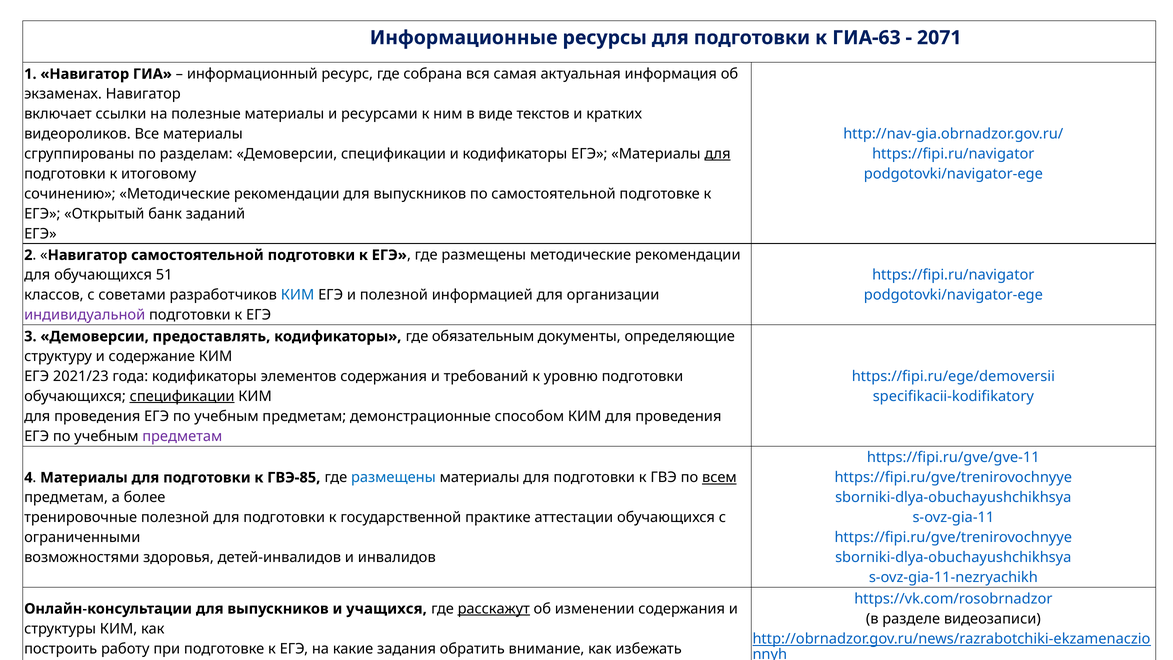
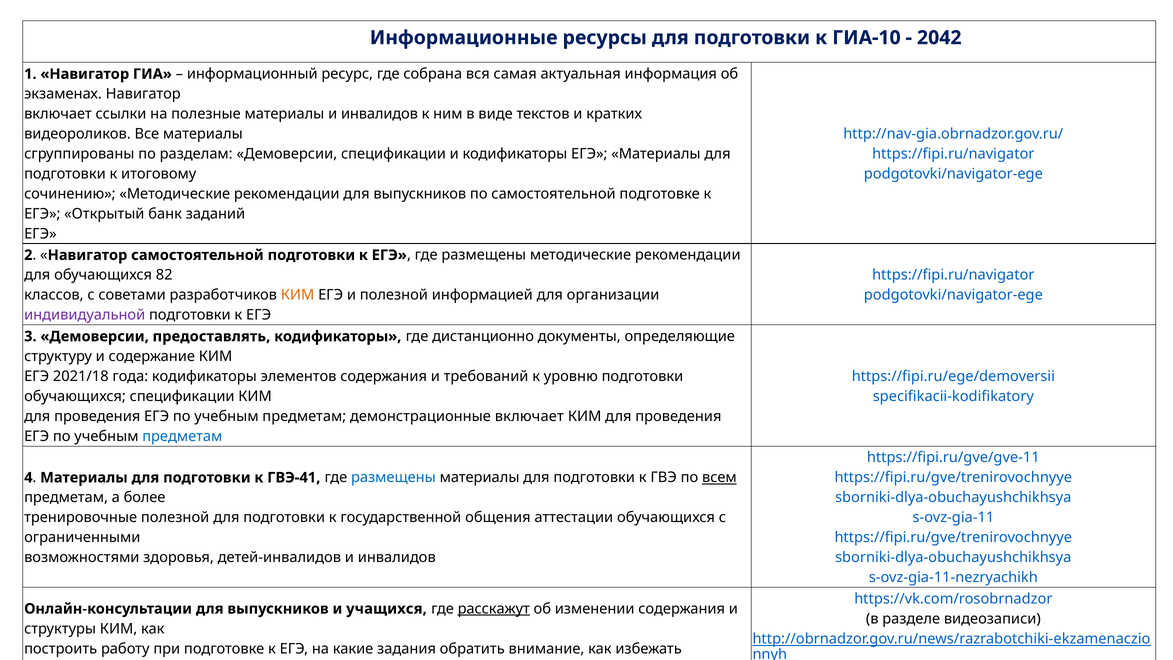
ГИА-63: ГИА-63 -> ГИА-10
2071: 2071 -> 2042
материалы и ресурсами: ресурсами -> инвалидов
для at (717, 154) underline: present -> none
51: 51 -> 82
КИМ at (298, 295) colour: blue -> orange
обязательным: обязательным -> дистанционно
2021/23: 2021/23 -> 2021/18
спецификации at (182, 396) underline: present -> none
демонстрационные способом: способом -> включает
предметам at (182, 436) colour: purple -> blue
ГВЭ-85: ГВЭ-85 -> ГВЭ-41
практике: практике -> общения
